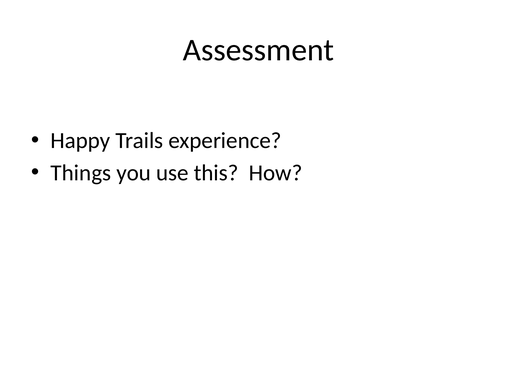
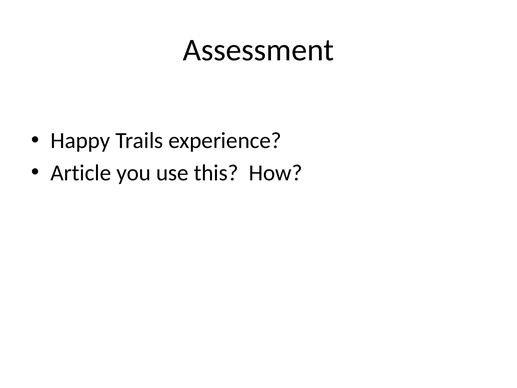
Things: Things -> Article
